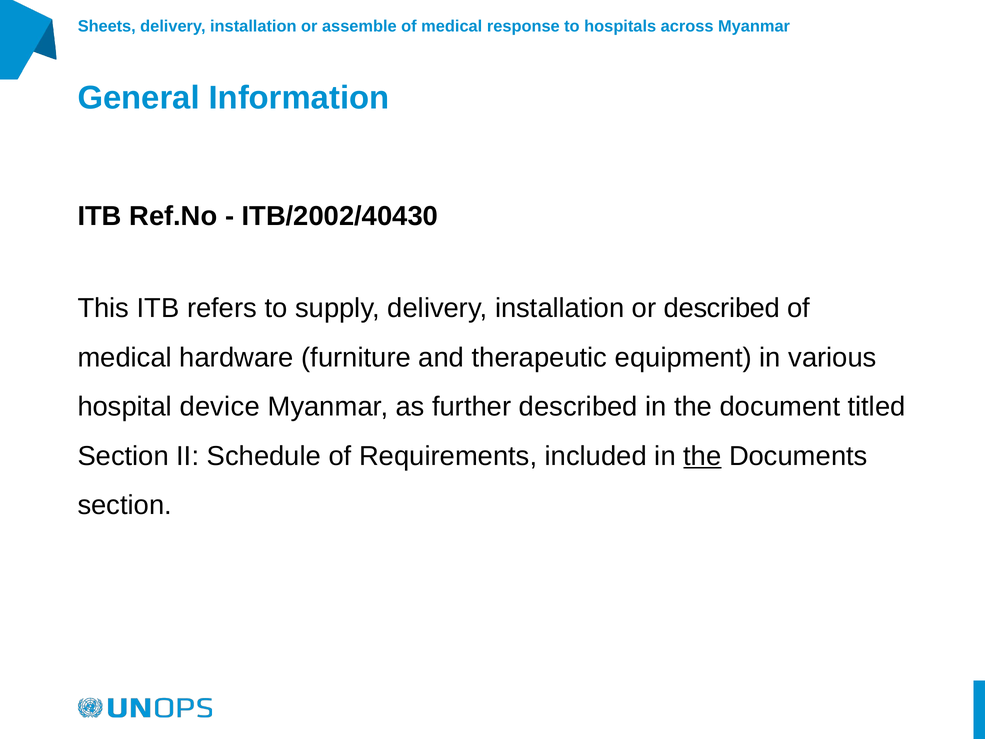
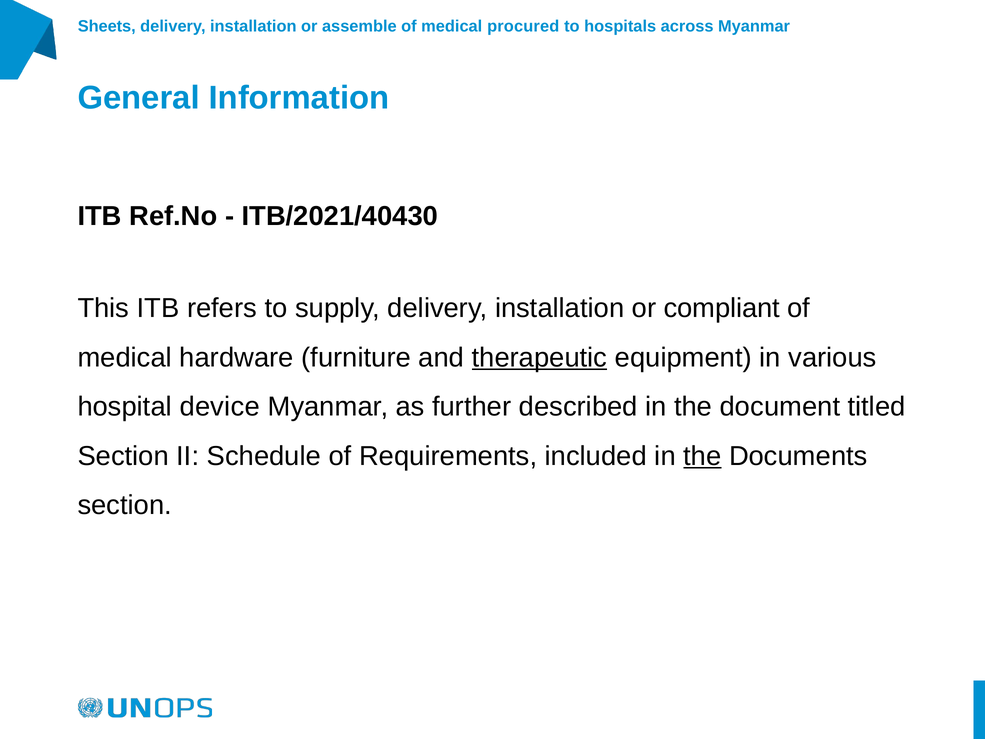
response: response -> procured
ITB/2002/40430: ITB/2002/40430 -> ITB/2021/40430
or described: described -> compliant
therapeutic underline: none -> present
